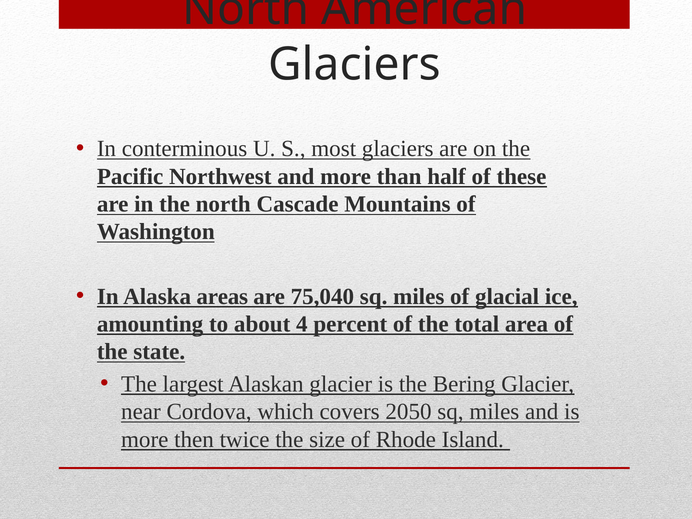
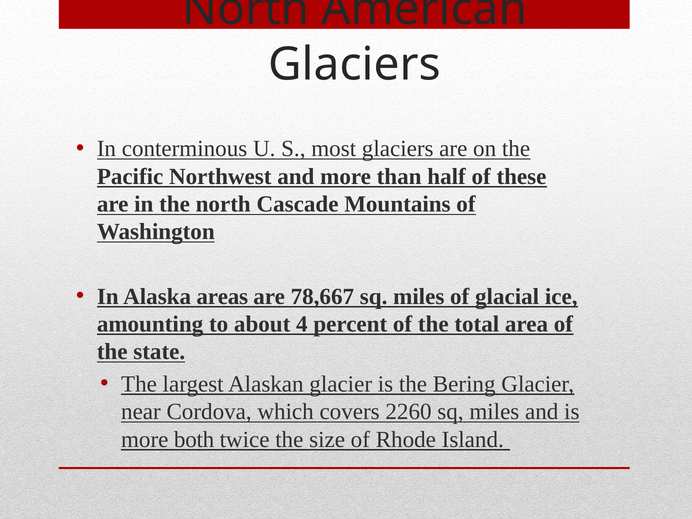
75,040: 75,040 -> 78,667
2050: 2050 -> 2260
then: then -> both
